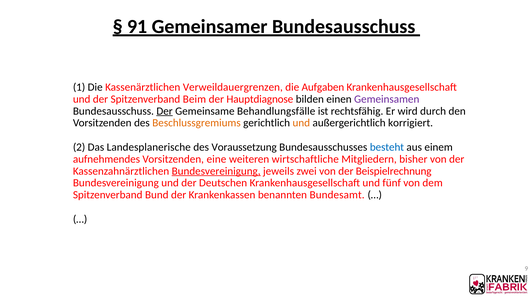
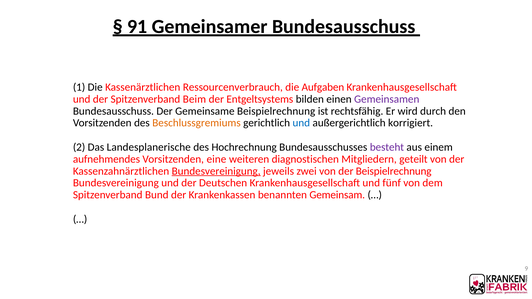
Verweildauergrenzen: Verweildauergrenzen -> Ressourcenverbrauch
Hauptdiagnose: Hauptdiagnose -> Entgeltsystems
Der at (165, 111) underline: present -> none
Gemeinsame Behandlungsfälle: Behandlungsfälle -> Beispielrechnung
und at (301, 123) colour: orange -> blue
Voraussetzung: Voraussetzung -> Hochrechnung
besteht colour: blue -> purple
wirtschaftliche: wirtschaftliche -> diagnostischen
bisher: bisher -> geteilt
Bundesamt: Bundesamt -> Gemeinsam
